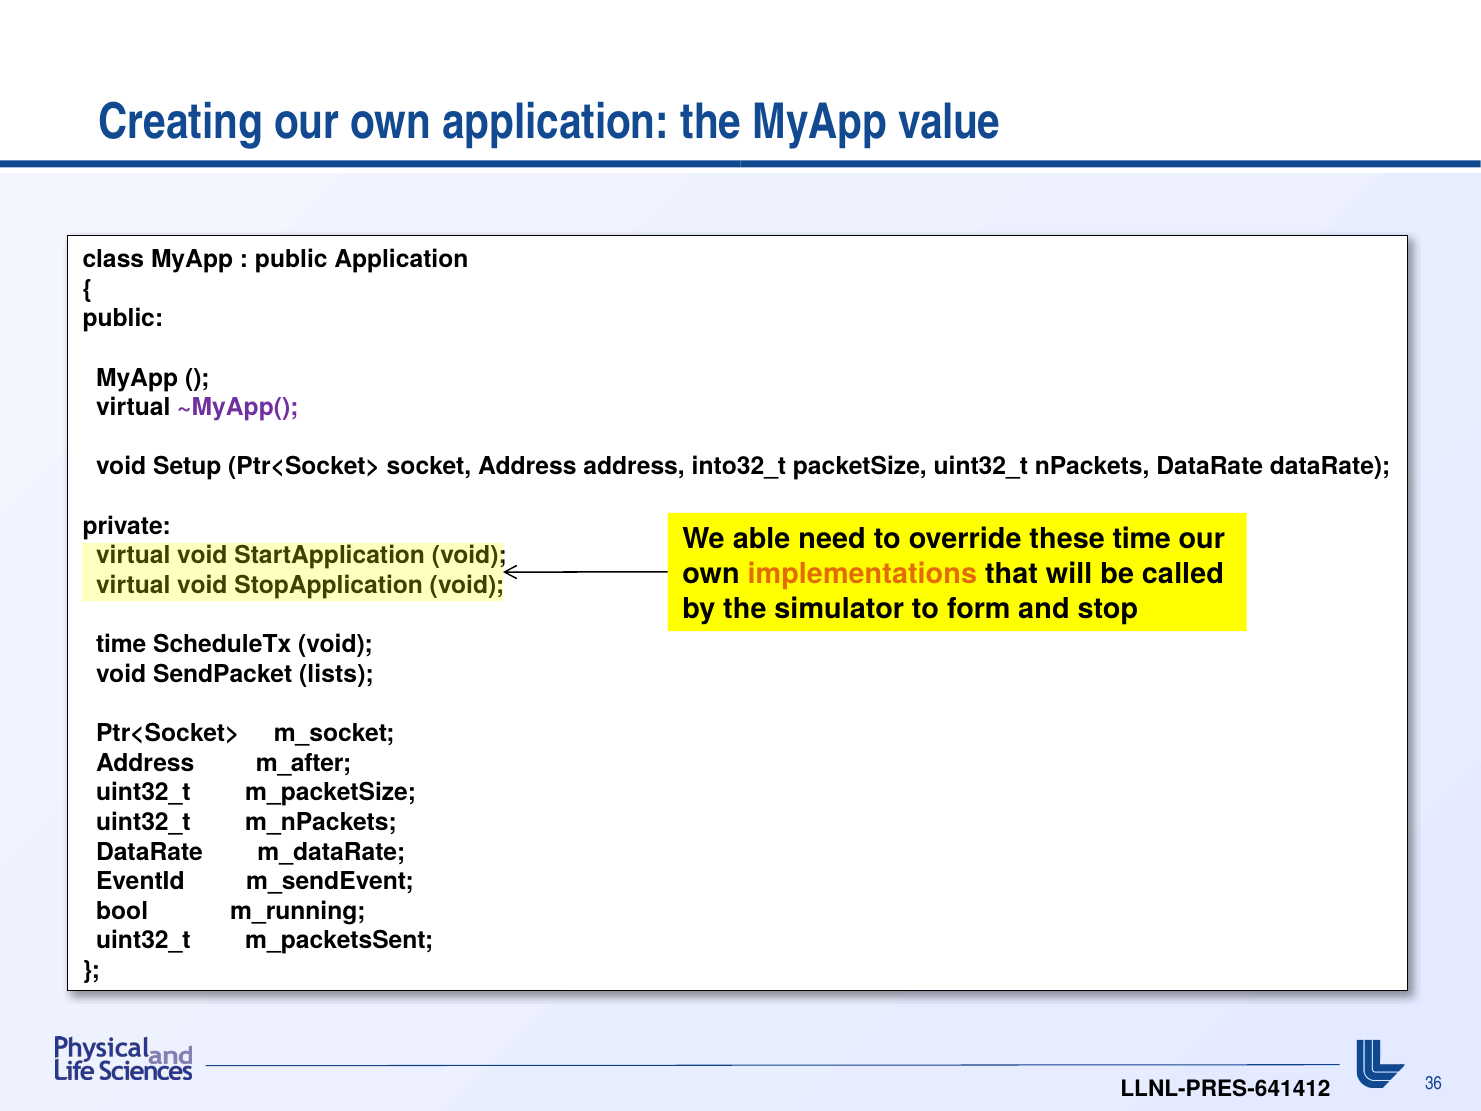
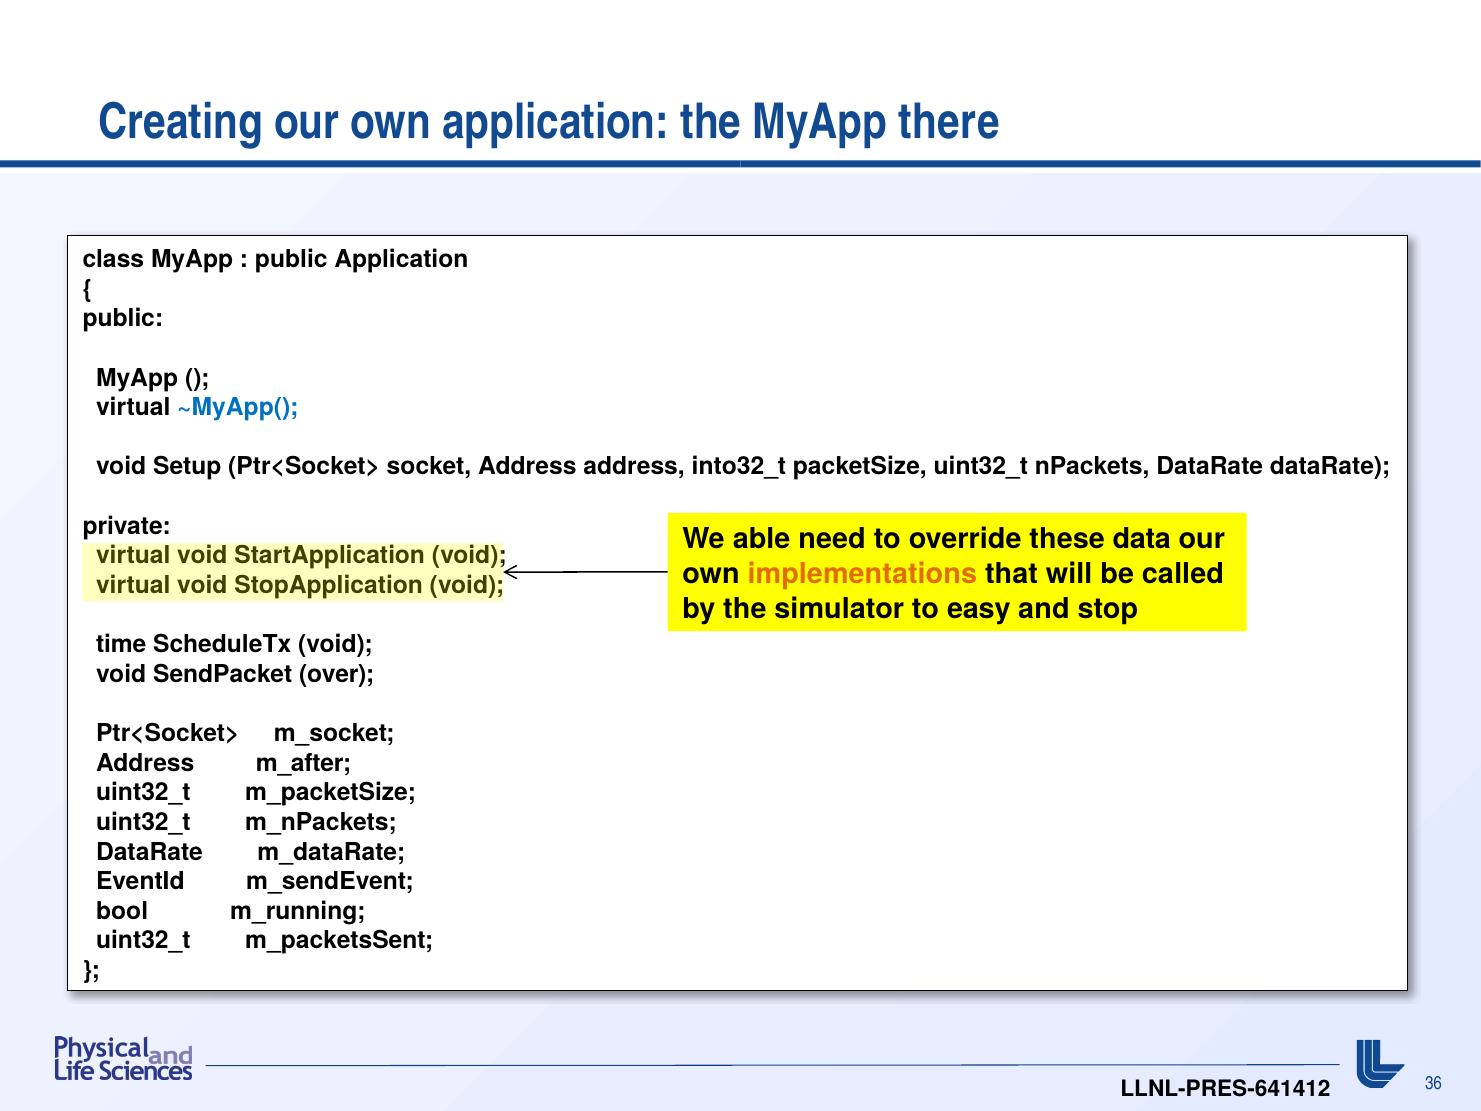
value: value -> there
~MyApp( colour: purple -> blue
these time: time -> data
form: form -> easy
lists: lists -> over
